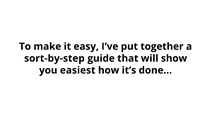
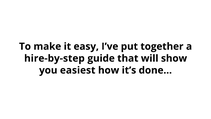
sort-by-step: sort-by-step -> hire-by-step
